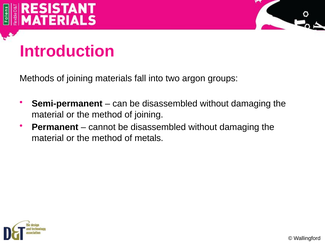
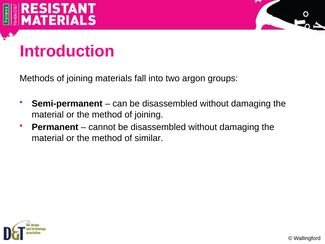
metals: metals -> similar
